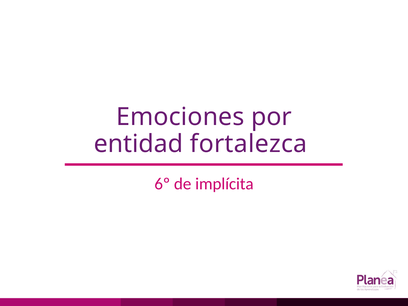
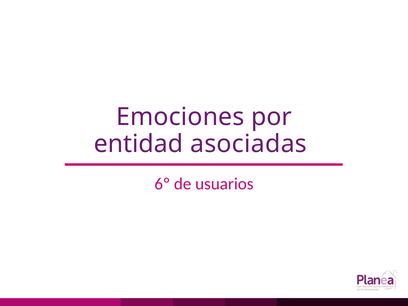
fortalezca: fortalezca -> asociadas
implícita: implícita -> usuarios
